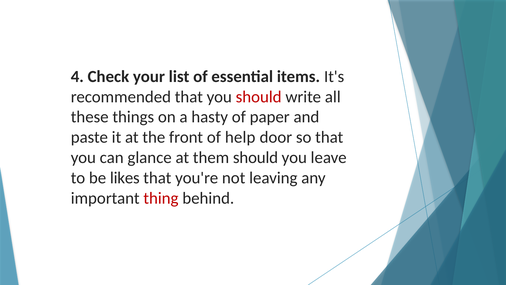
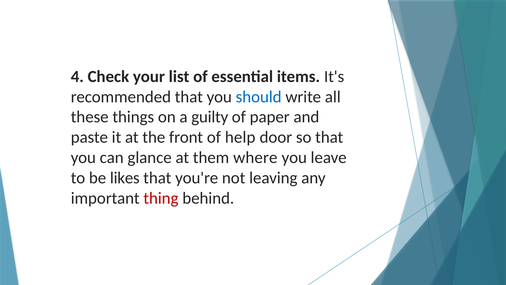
should at (259, 97) colour: red -> blue
hasty: hasty -> guilty
them should: should -> where
